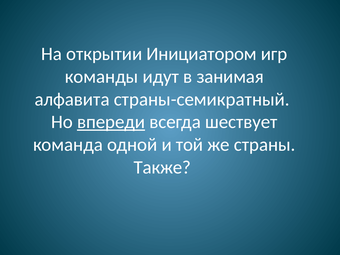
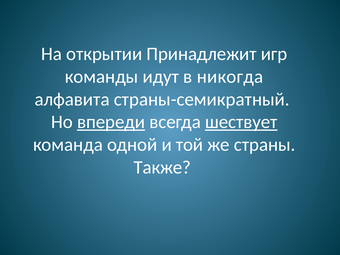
Инициатором: Инициатором -> Принадлежит
занимая: занимая -> никогда
шествует underline: none -> present
